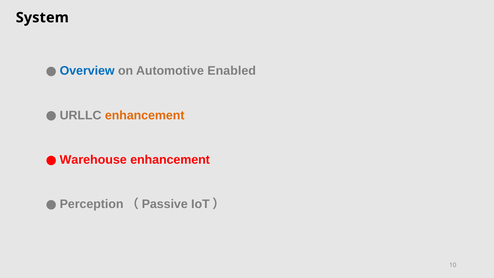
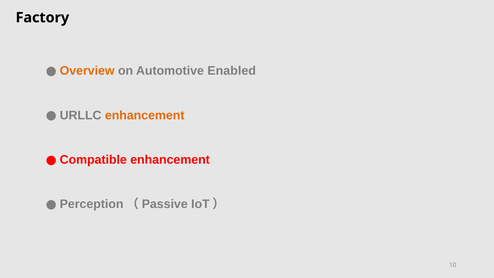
System: System -> Factory
Overview colour: blue -> orange
Warehouse: Warehouse -> Compatible
